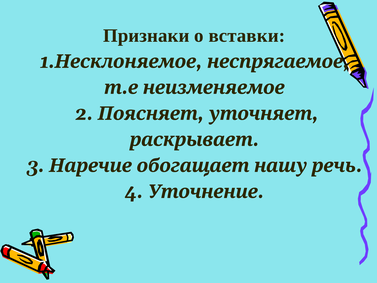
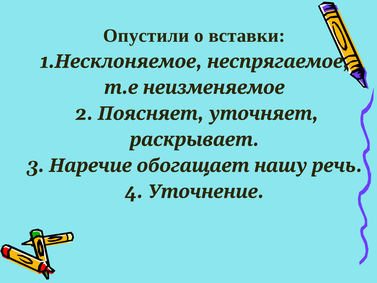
Признаки: Признаки -> Опустили
